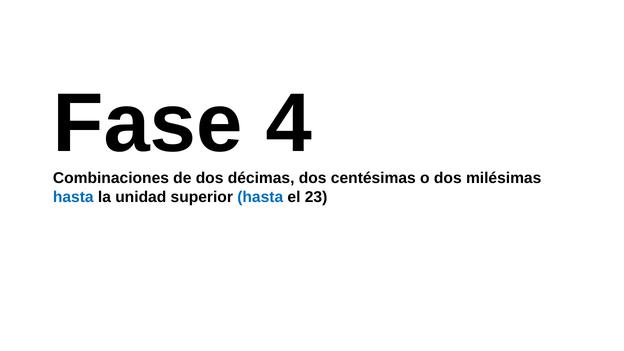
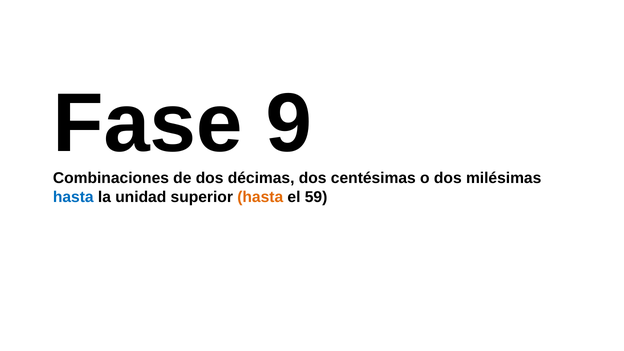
4: 4 -> 9
hasta at (260, 197) colour: blue -> orange
23: 23 -> 59
